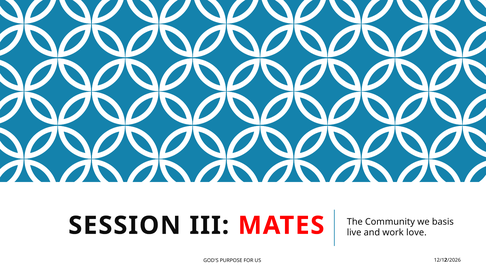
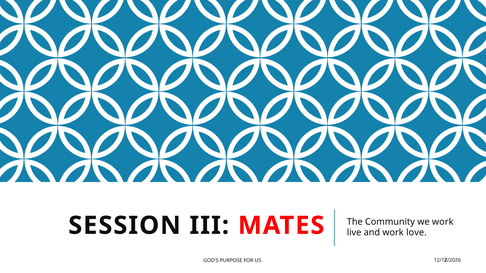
we basis: basis -> work
